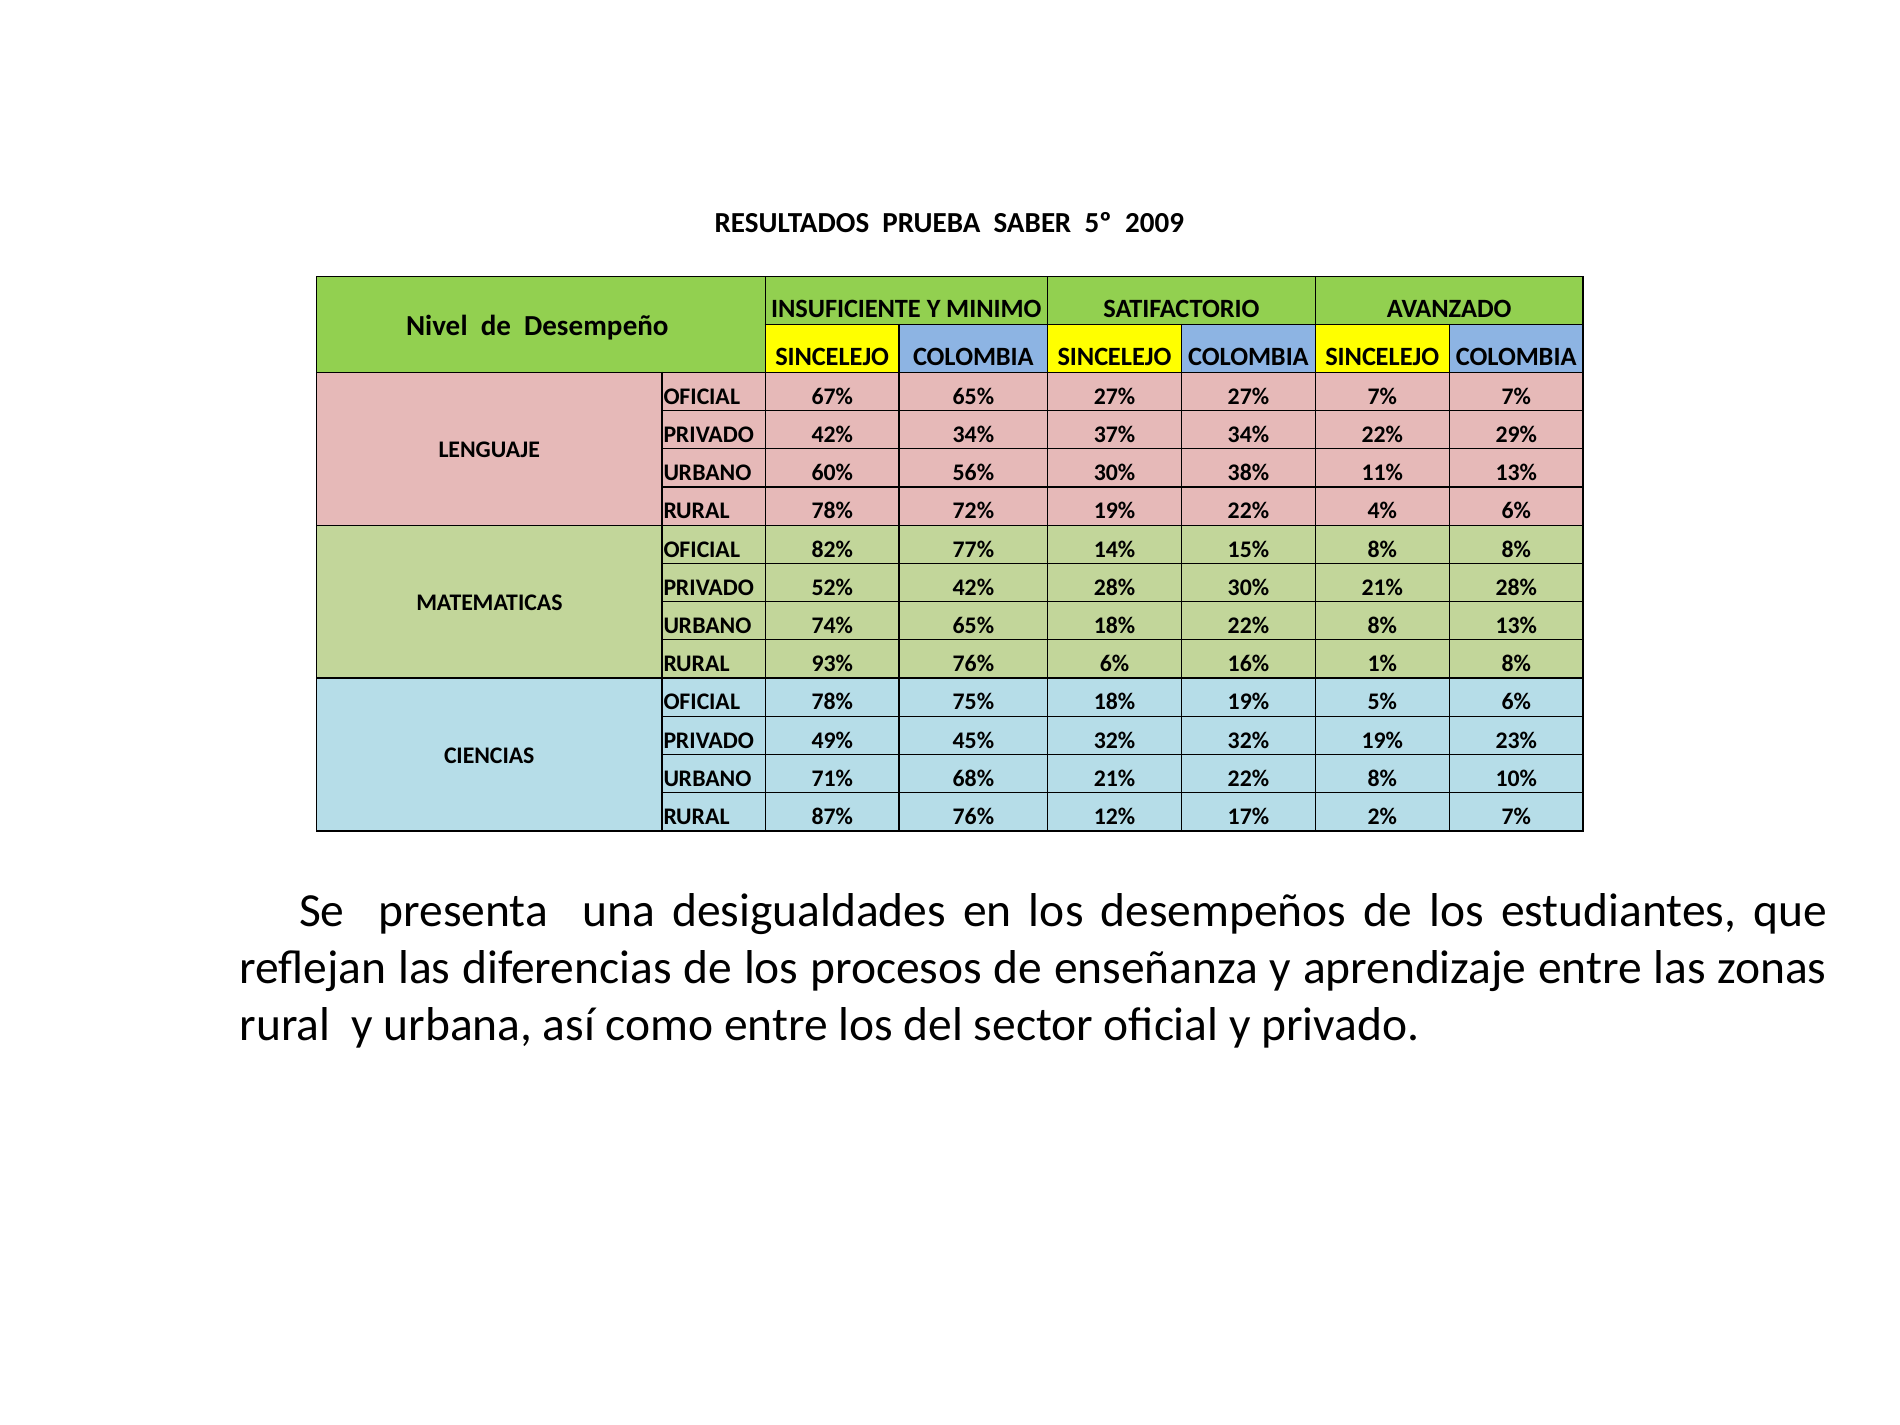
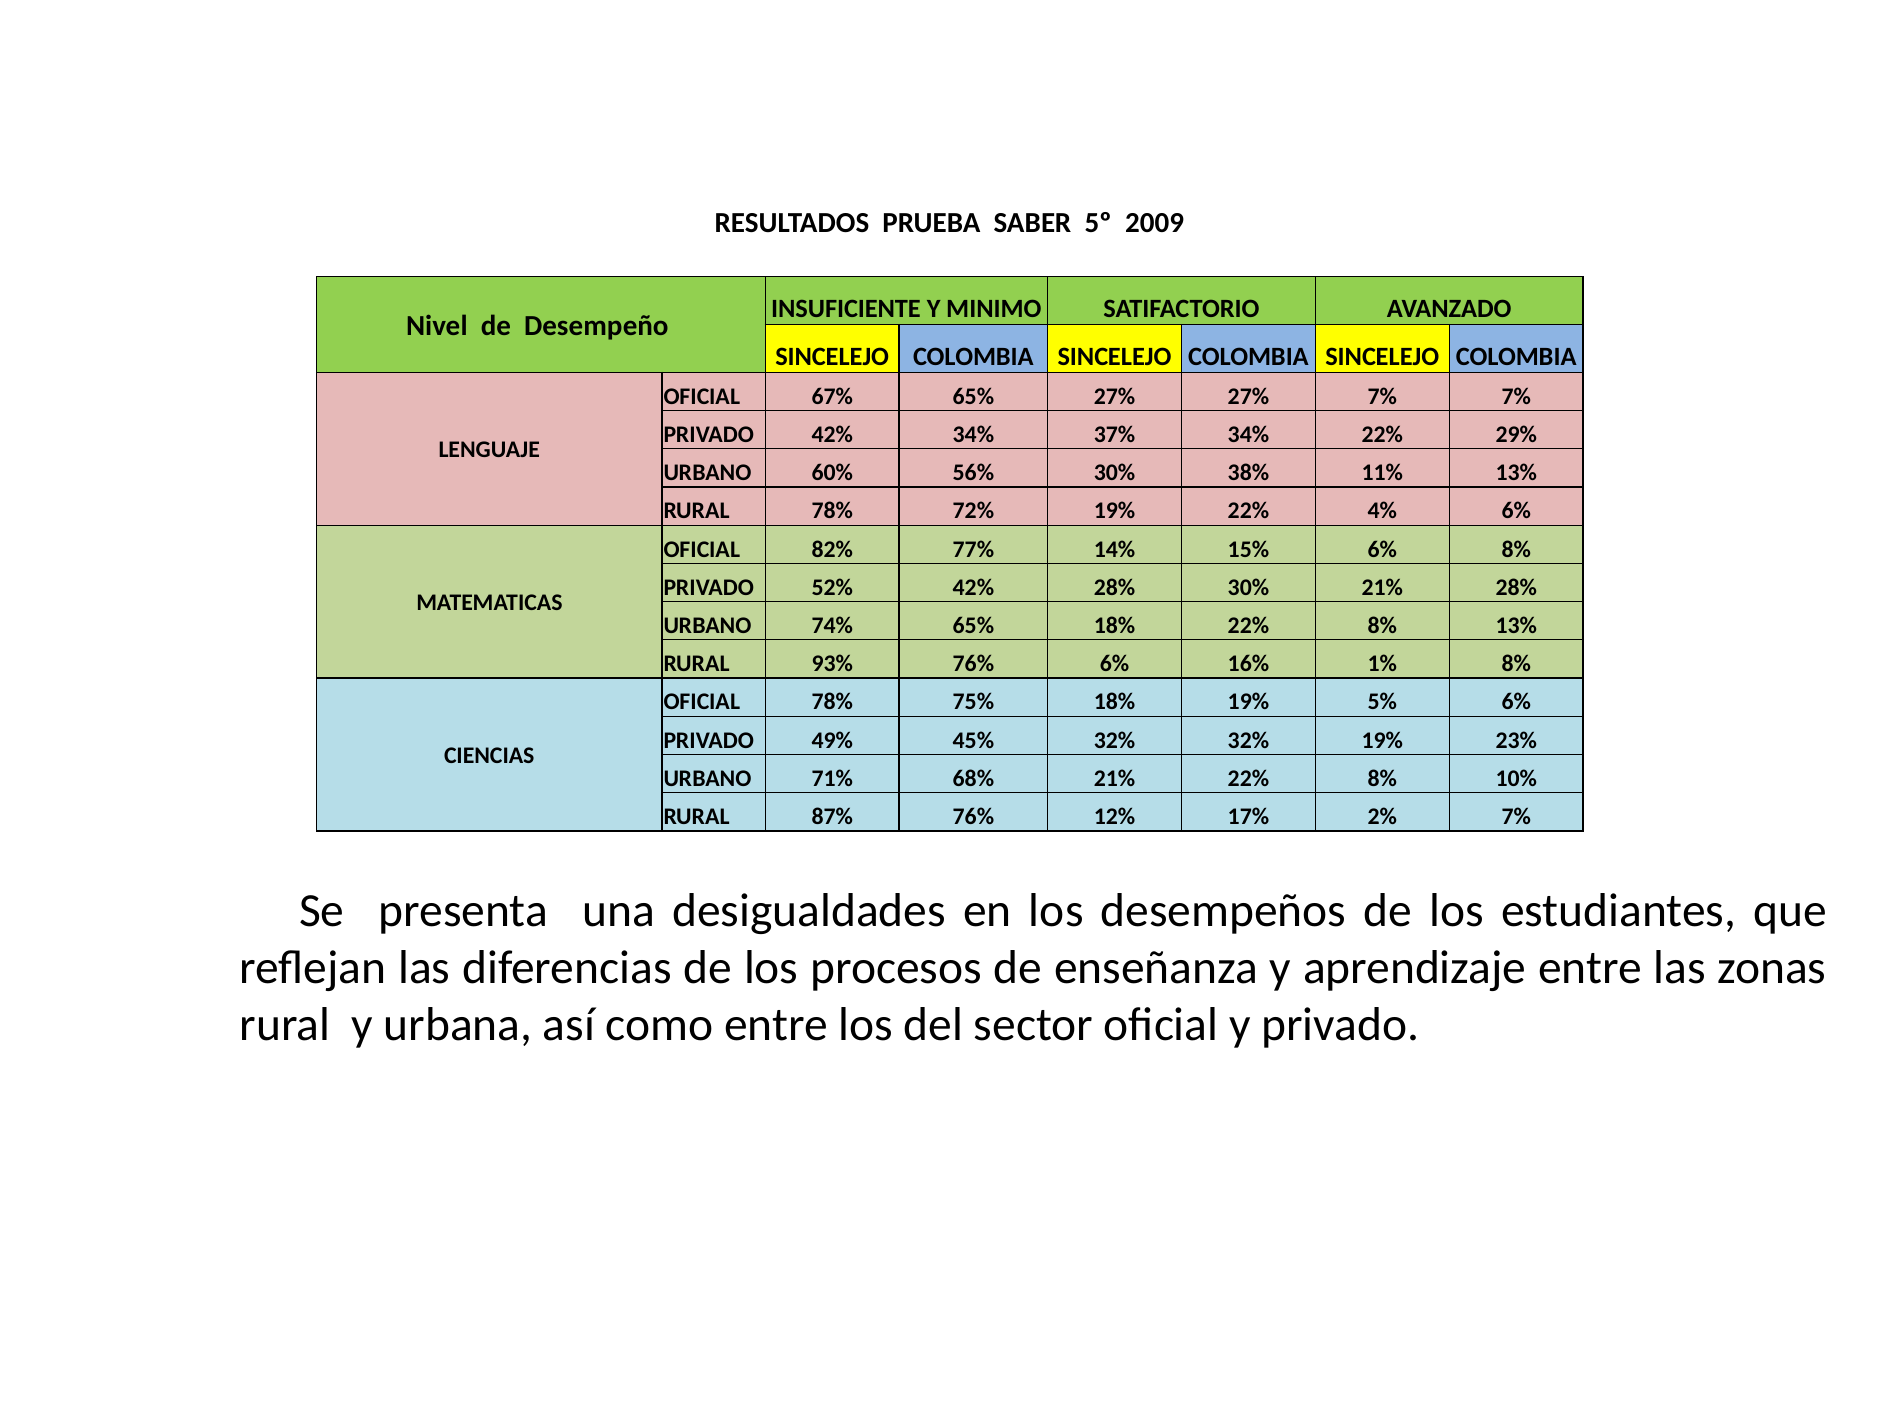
15% 8%: 8% -> 6%
